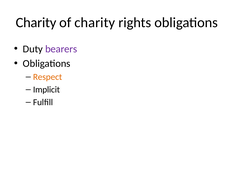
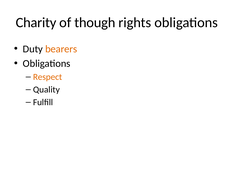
of charity: charity -> though
bearers colour: purple -> orange
Implicit: Implicit -> Quality
